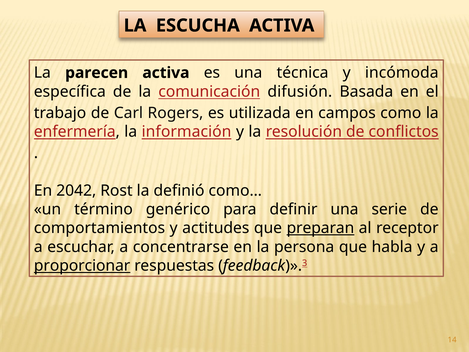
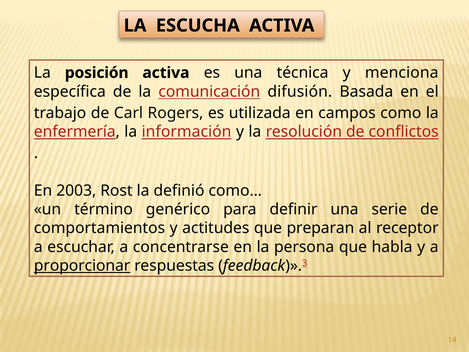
parecen: parecen -> posición
incómoda: incómoda -> menciona
2042: 2042 -> 2003
preparan underline: present -> none
